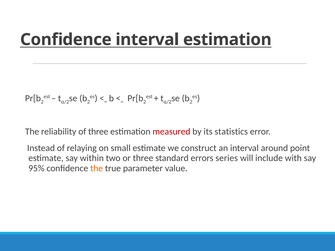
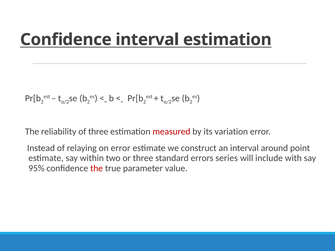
statistics: statistics -> variation
on small: small -> error
the at (97, 168) colour: orange -> red
